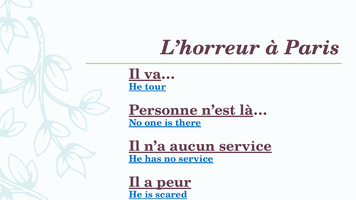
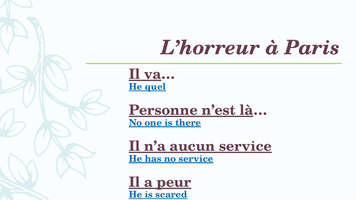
tour: tour -> quel
